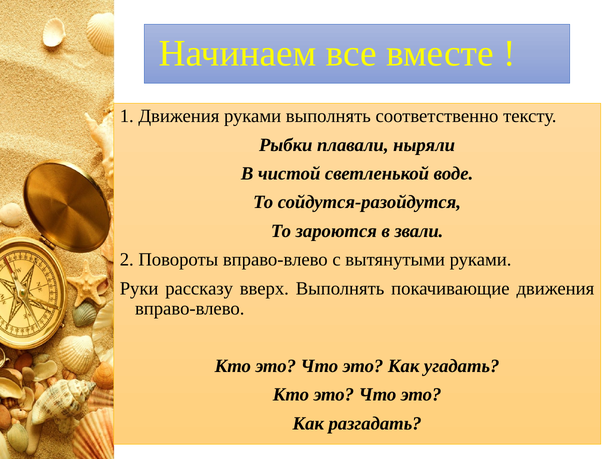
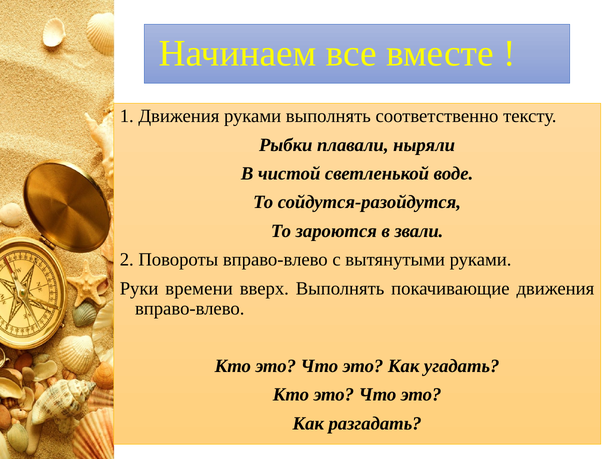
рассказу: рассказу -> времени
